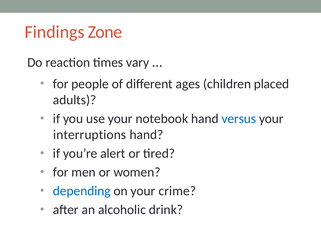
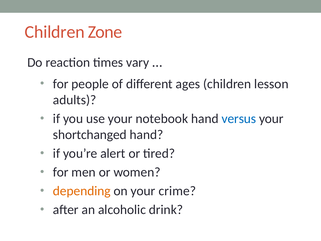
Findings at (55, 32): Findings -> Children
placed: placed -> lesson
interruptions: interruptions -> shortchanged
depending colour: blue -> orange
